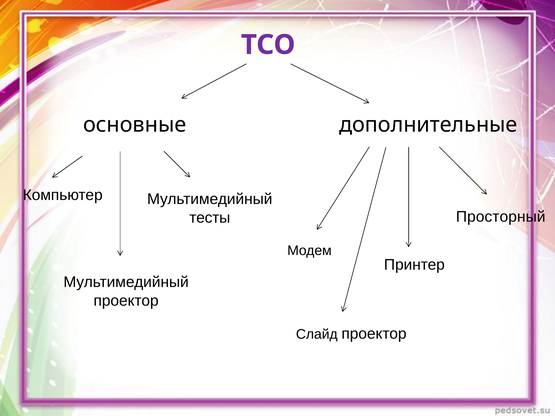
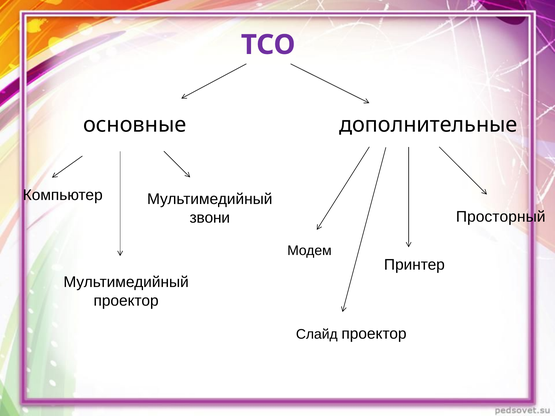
тесты: тесты -> звони
